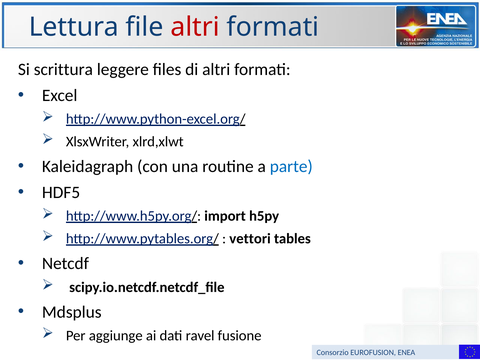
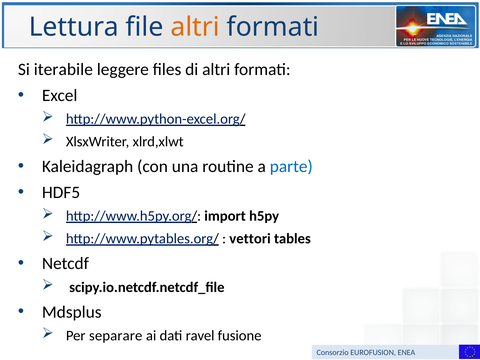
altri at (195, 27) colour: red -> orange
scrittura: scrittura -> iterabile
aggiunge: aggiunge -> separare
